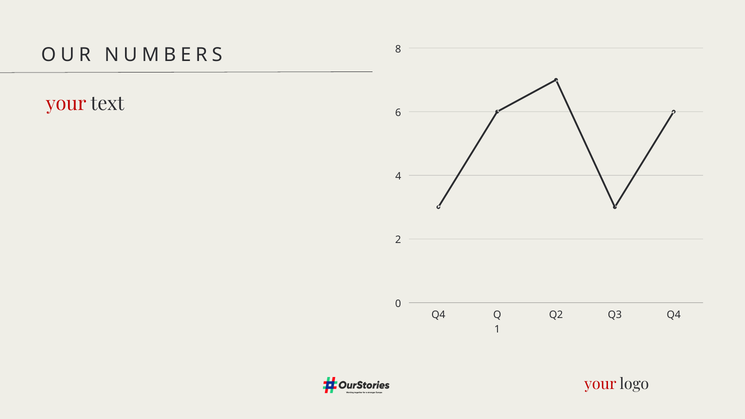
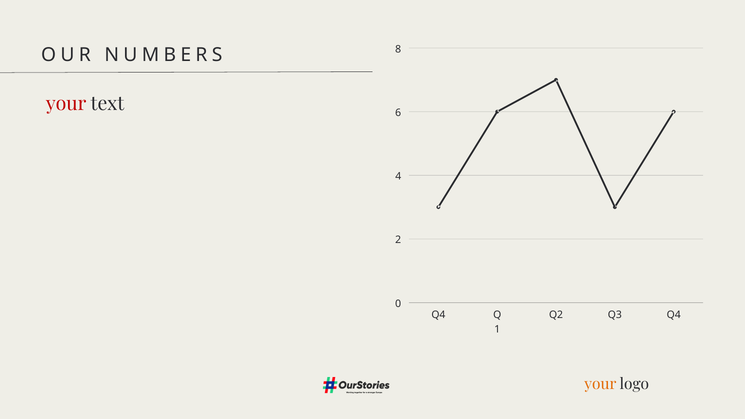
your at (600, 384) colour: red -> orange
